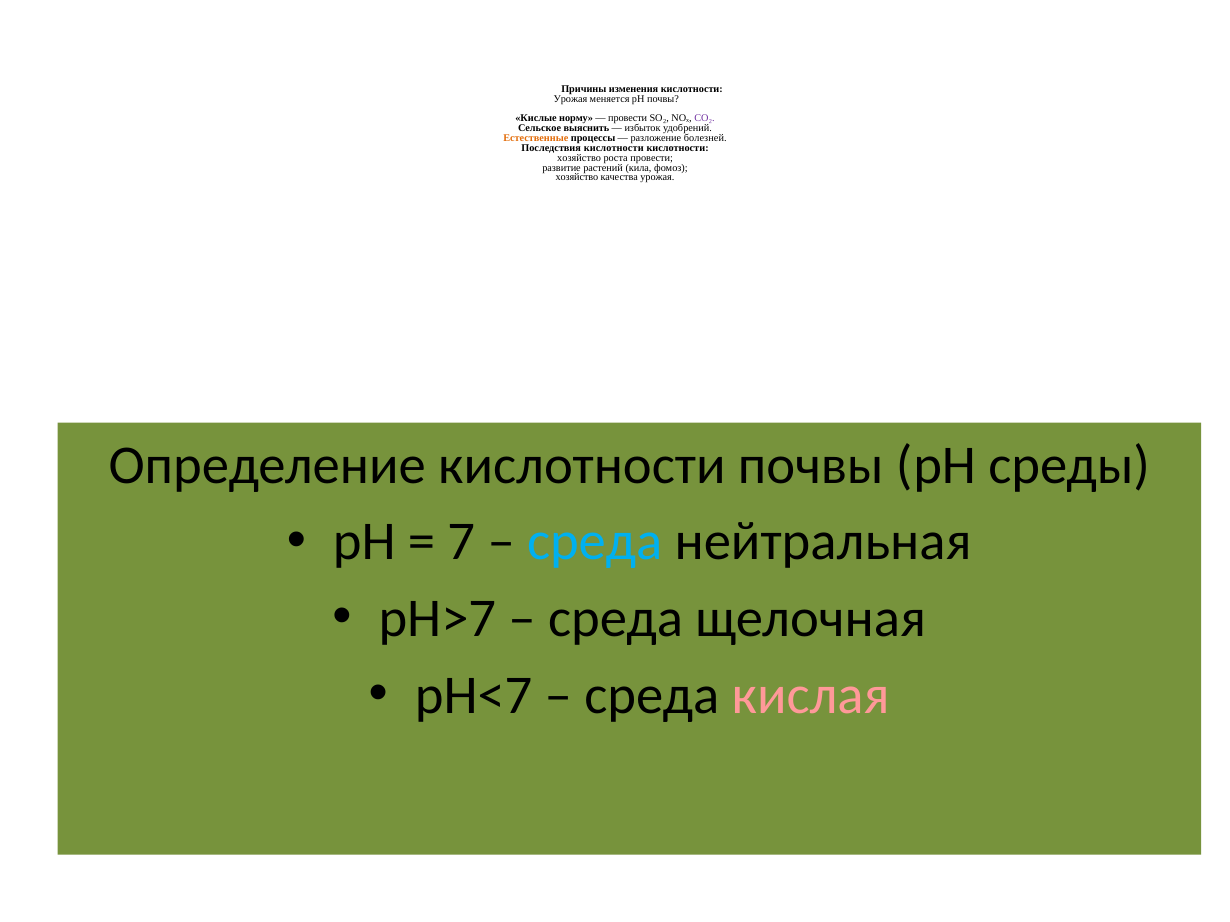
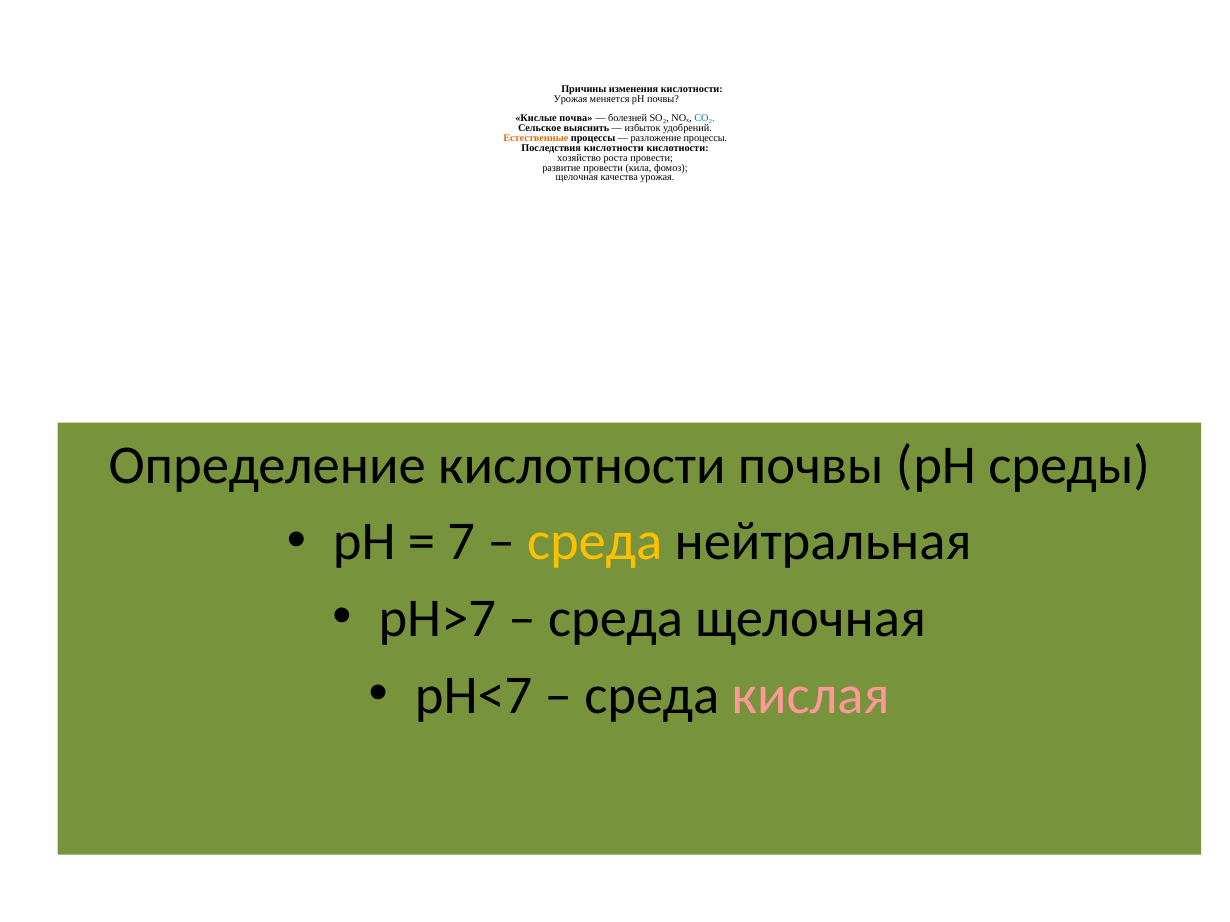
норму: норму -> почва
провести at (628, 119): провести -> болезней
CO₂ colour: purple -> blue
разложение болезней: болезней -> процессы
развитие растений: растений -> провести
хозяйство at (577, 178): хозяйство -> щелочная
среда at (595, 542) colour: light blue -> yellow
